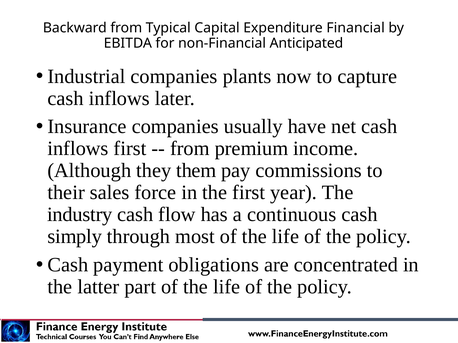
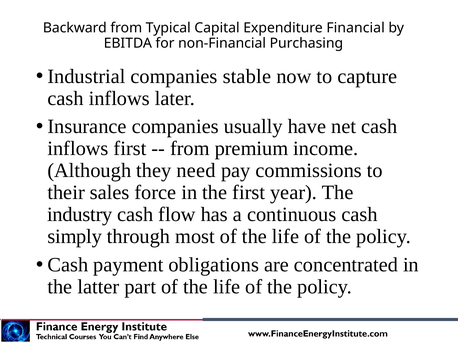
Anticipated: Anticipated -> Purchasing
plants: plants -> stable
them: them -> need
